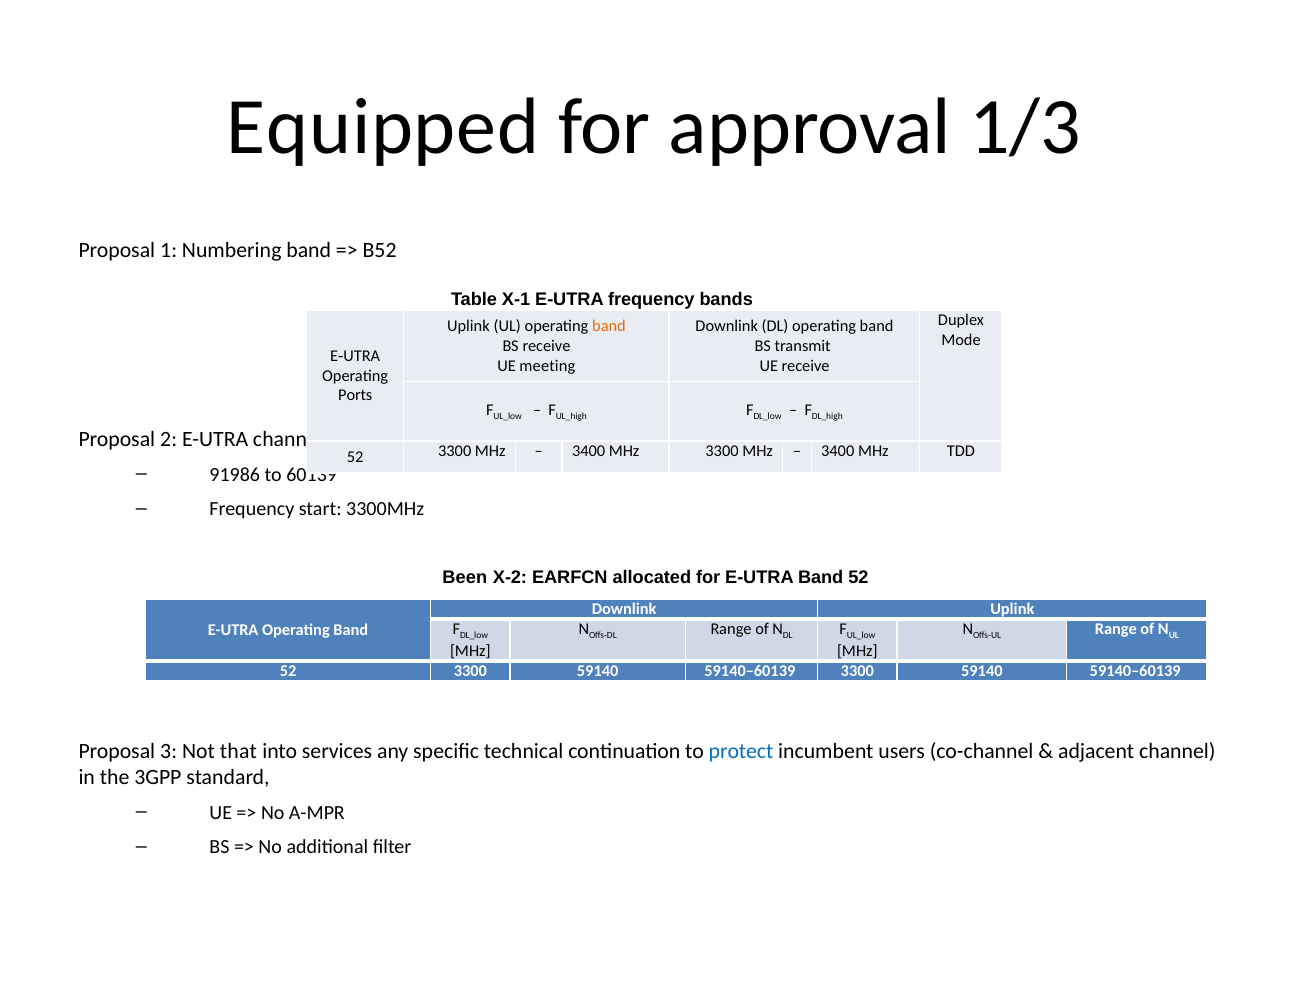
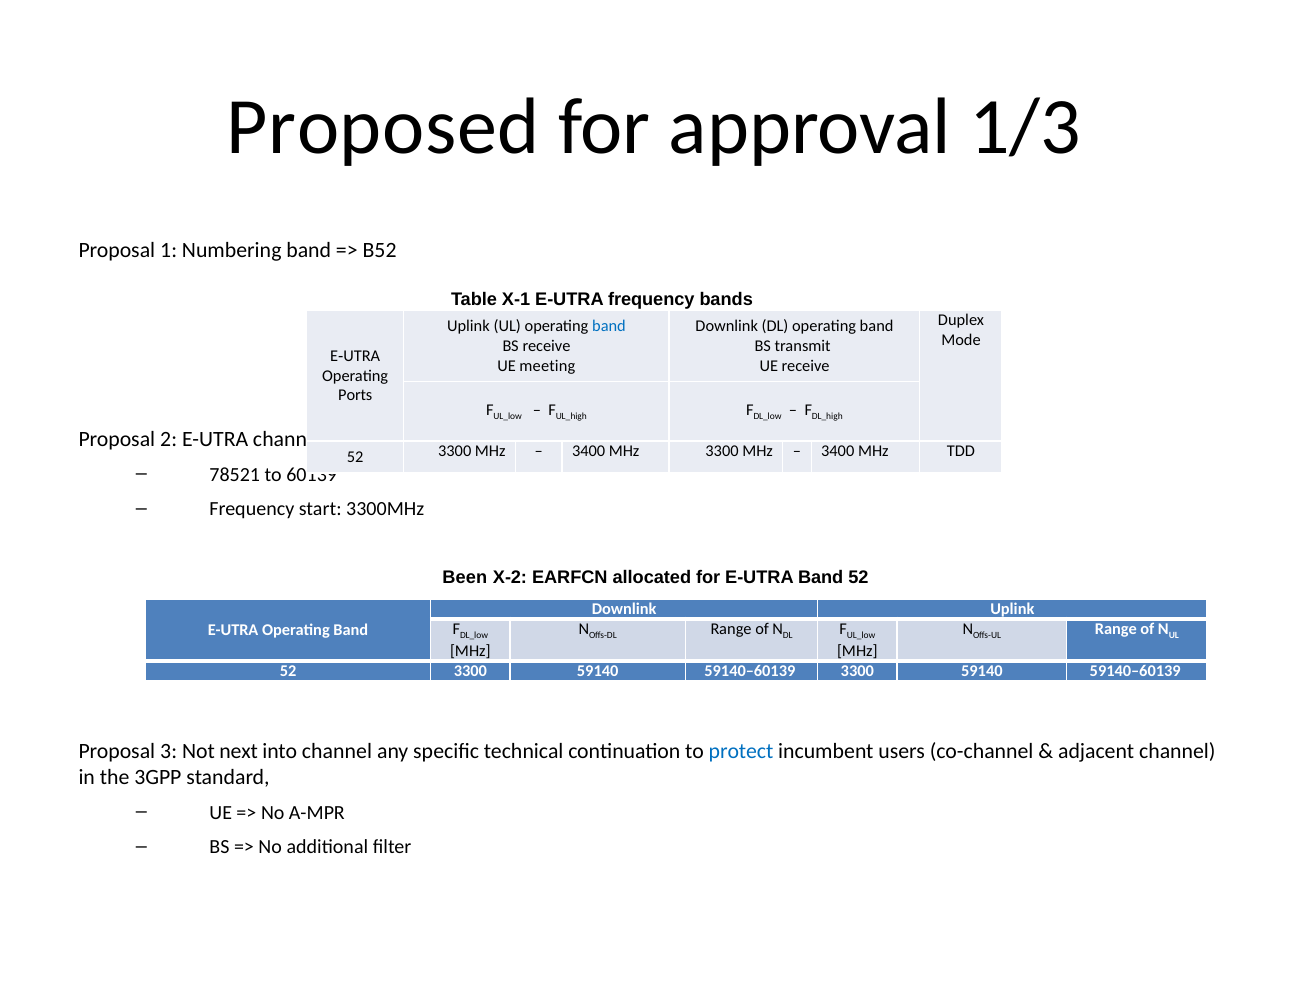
Equipped: Equipped -> Proposed
band at (609, 326) colour: orange -> blue
91986: 91986 -> 78521
that: that -> next
into services: services -> channel
